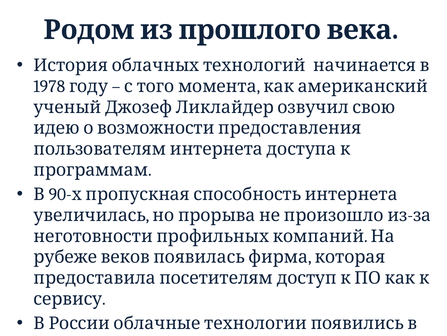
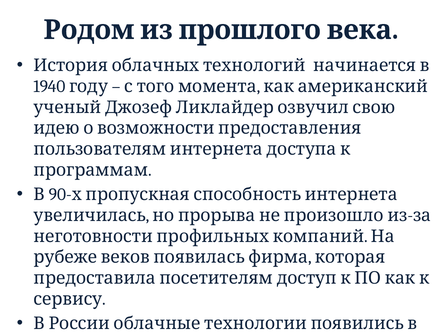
1978: 1978 -> 1940
